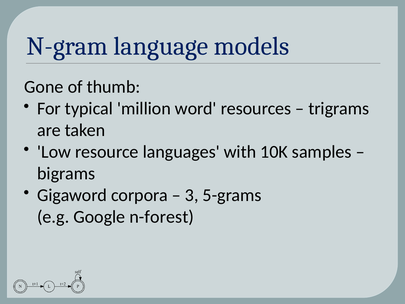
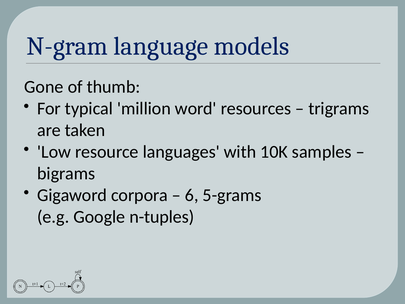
3: 3 -> 6
n-forest: n-forest -> n-tuples
